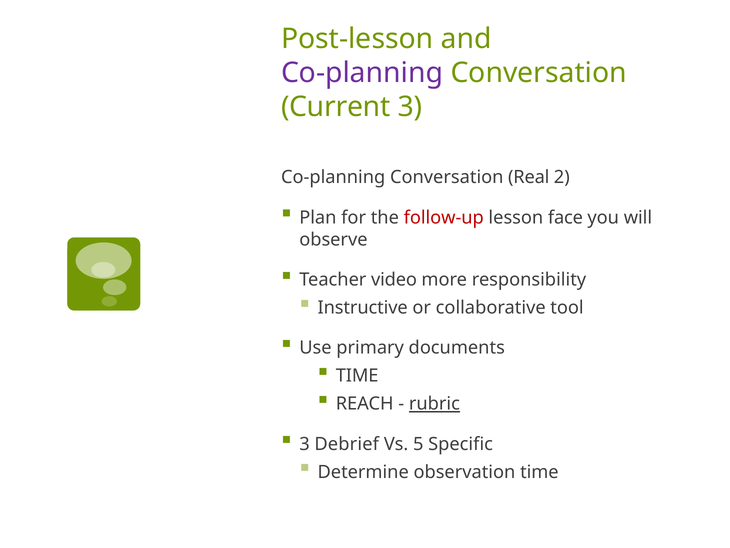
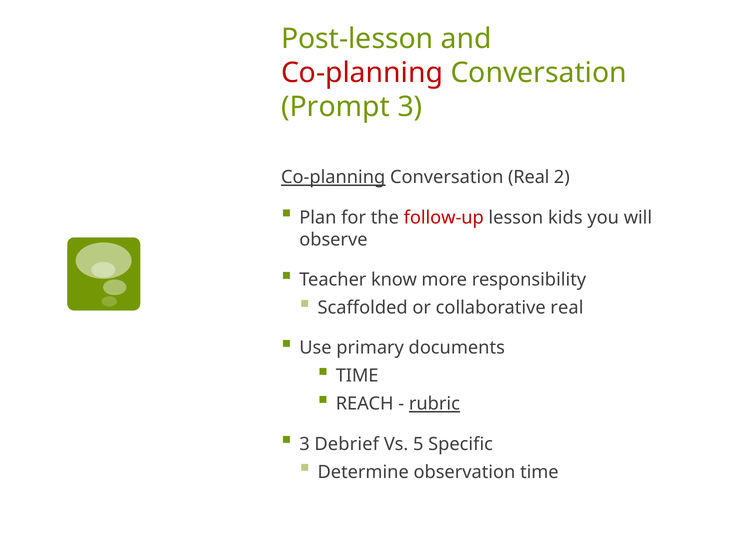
Co-planning at (362, 73) colour: purple -> red
Current: Current -> Prompt
Co-planning at (333, 177) underline: none -> present
face: face -> kids
video: video -> know
Instructive: Instructive -> Scaffolded
collaborative tool: tool -> real
